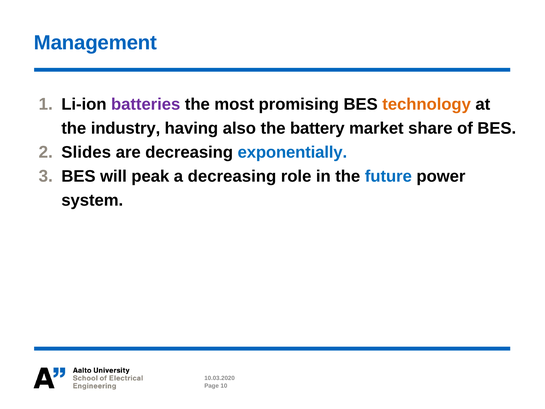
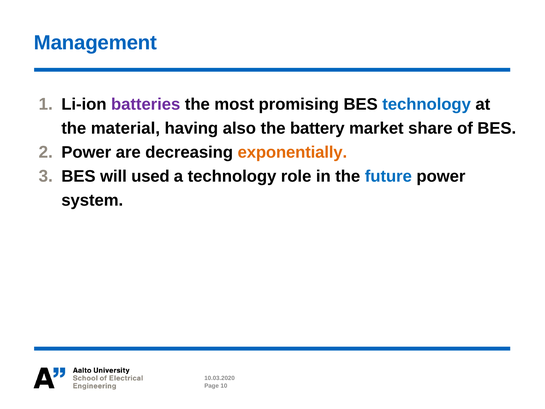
technology at (427, 104) colour: orange -> blue
industry: industry -> material
Slides at (86, 152): Slides -> Power
exponentially colour: blue -> orange
peak: peak -> used
a decreasing: decreasing -> technology
